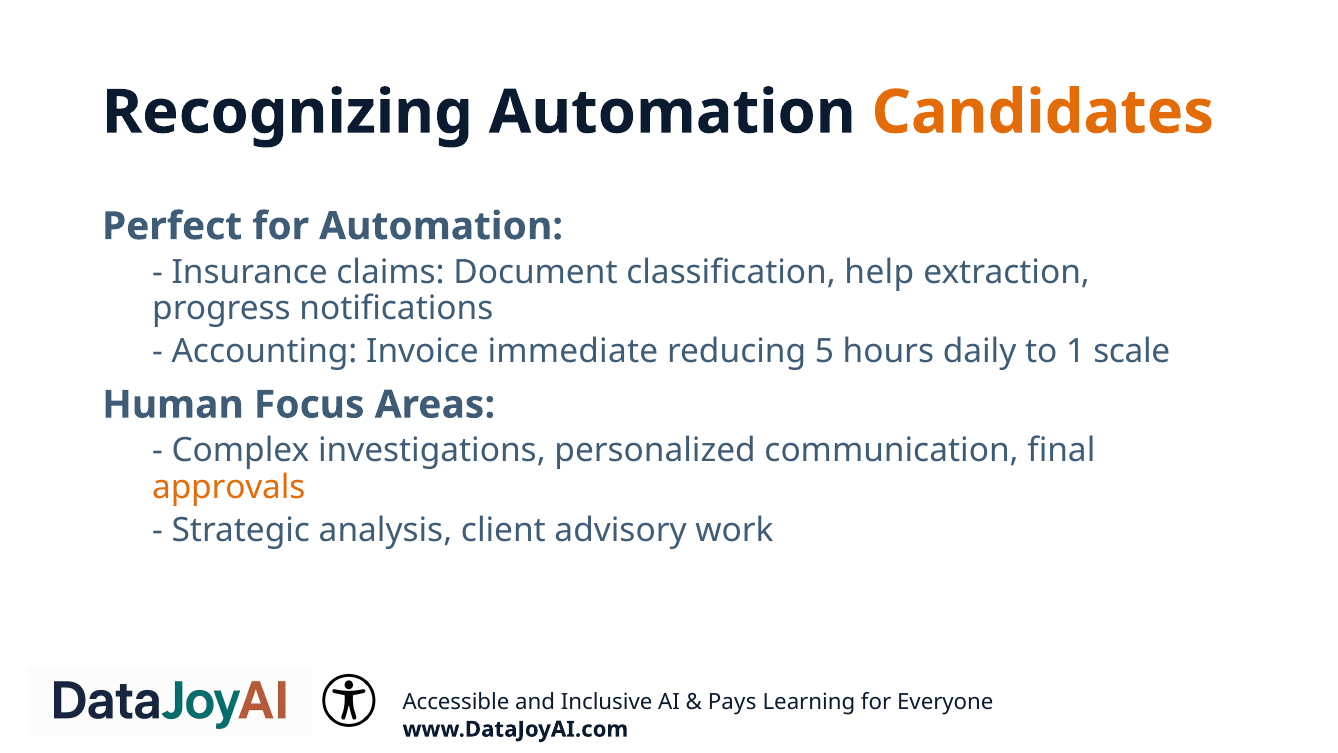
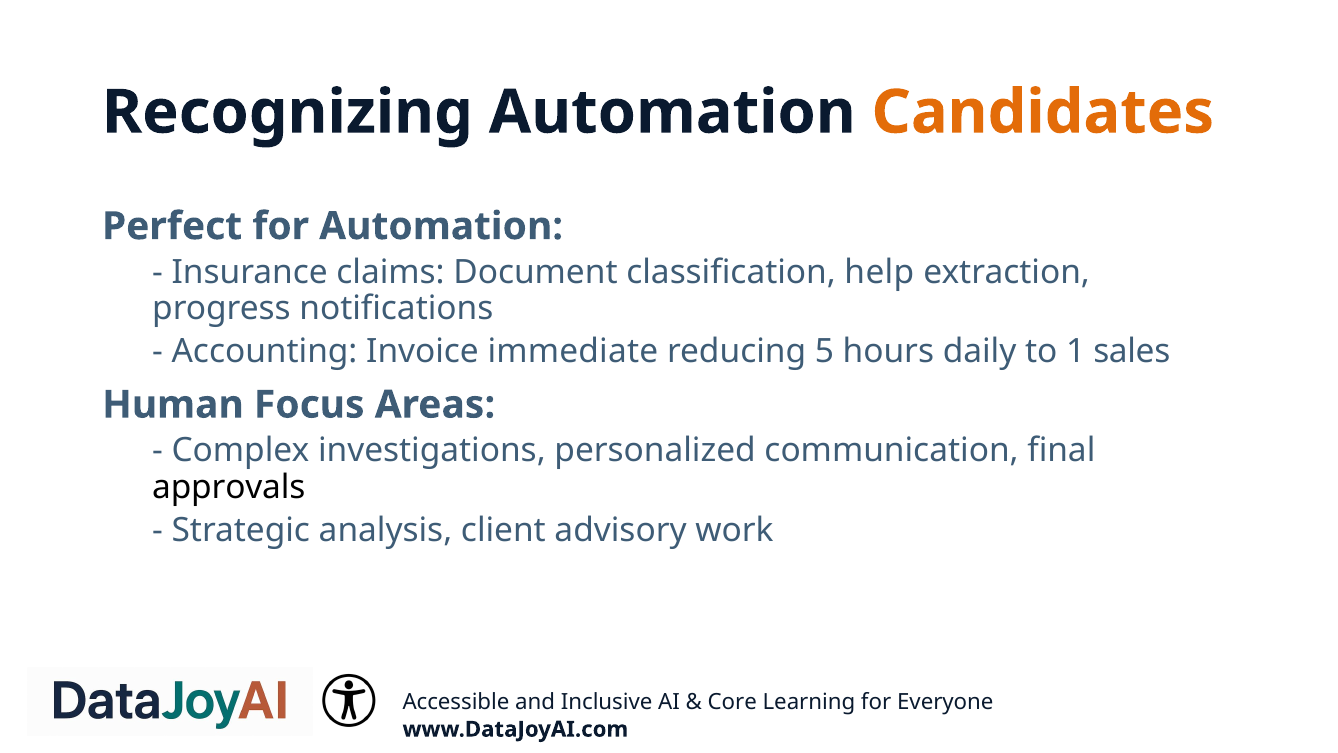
scale: scale -> sales
approvals colour: orange -> black
Pays: Pays -> Core
